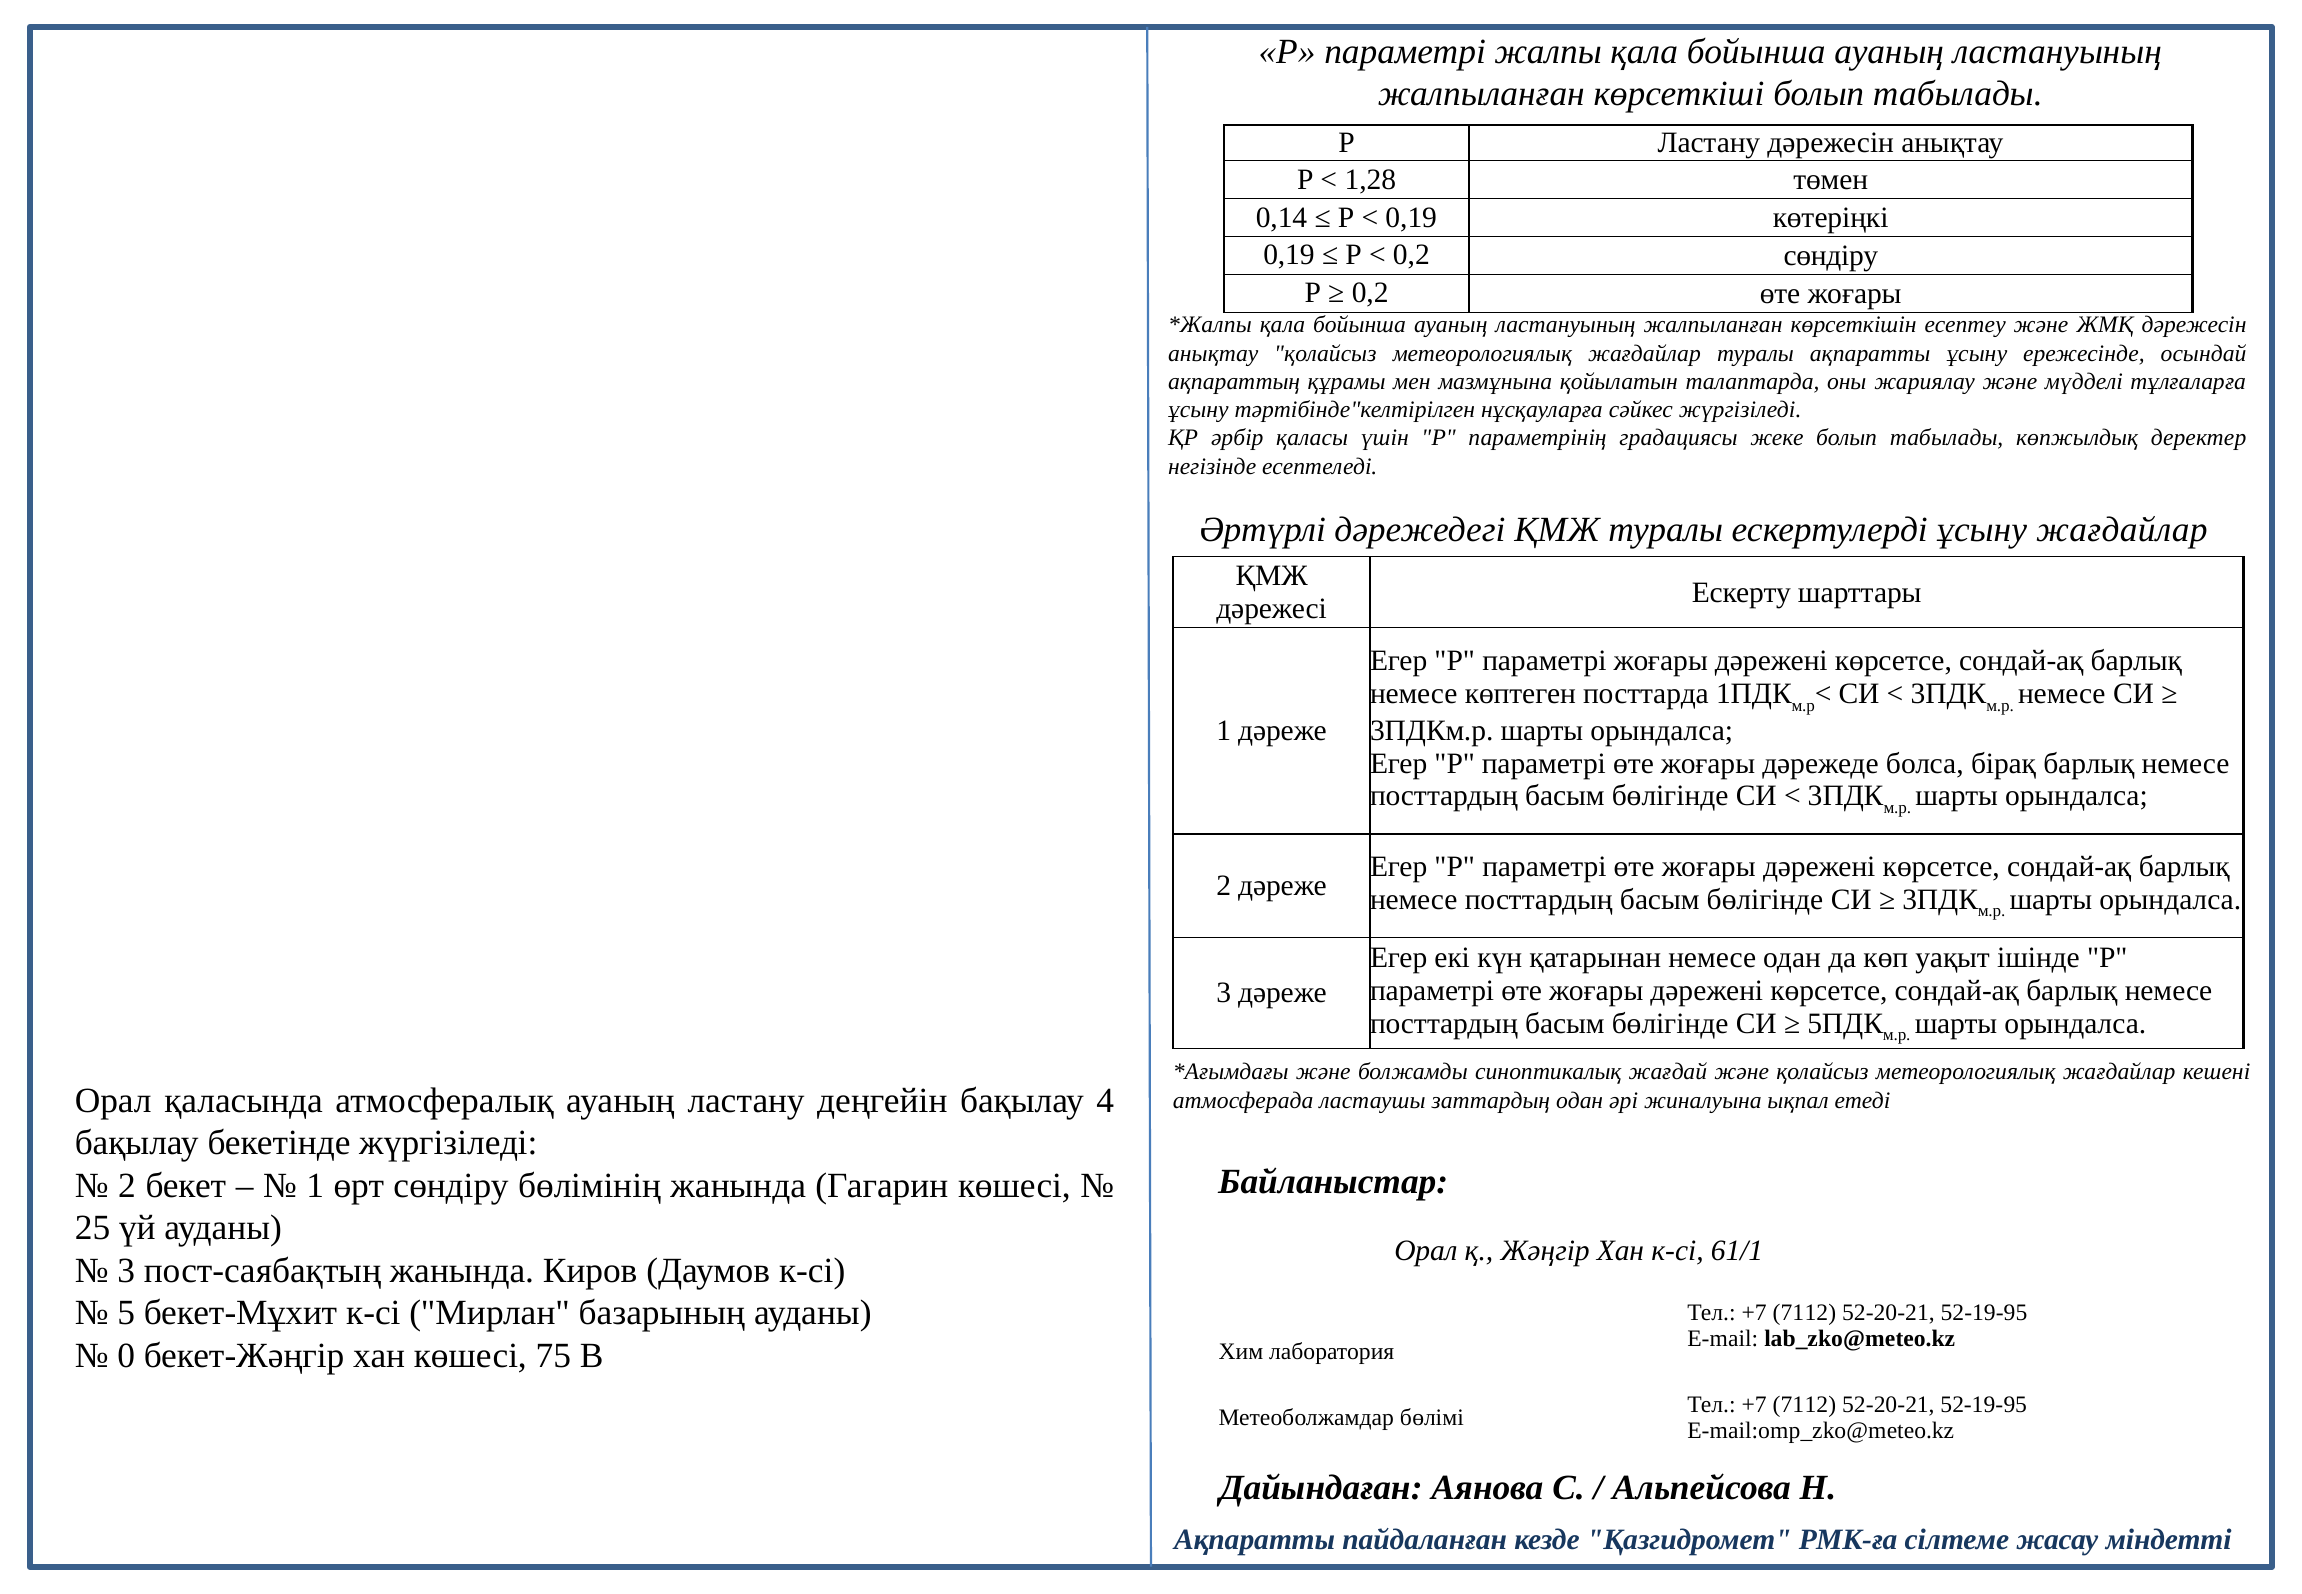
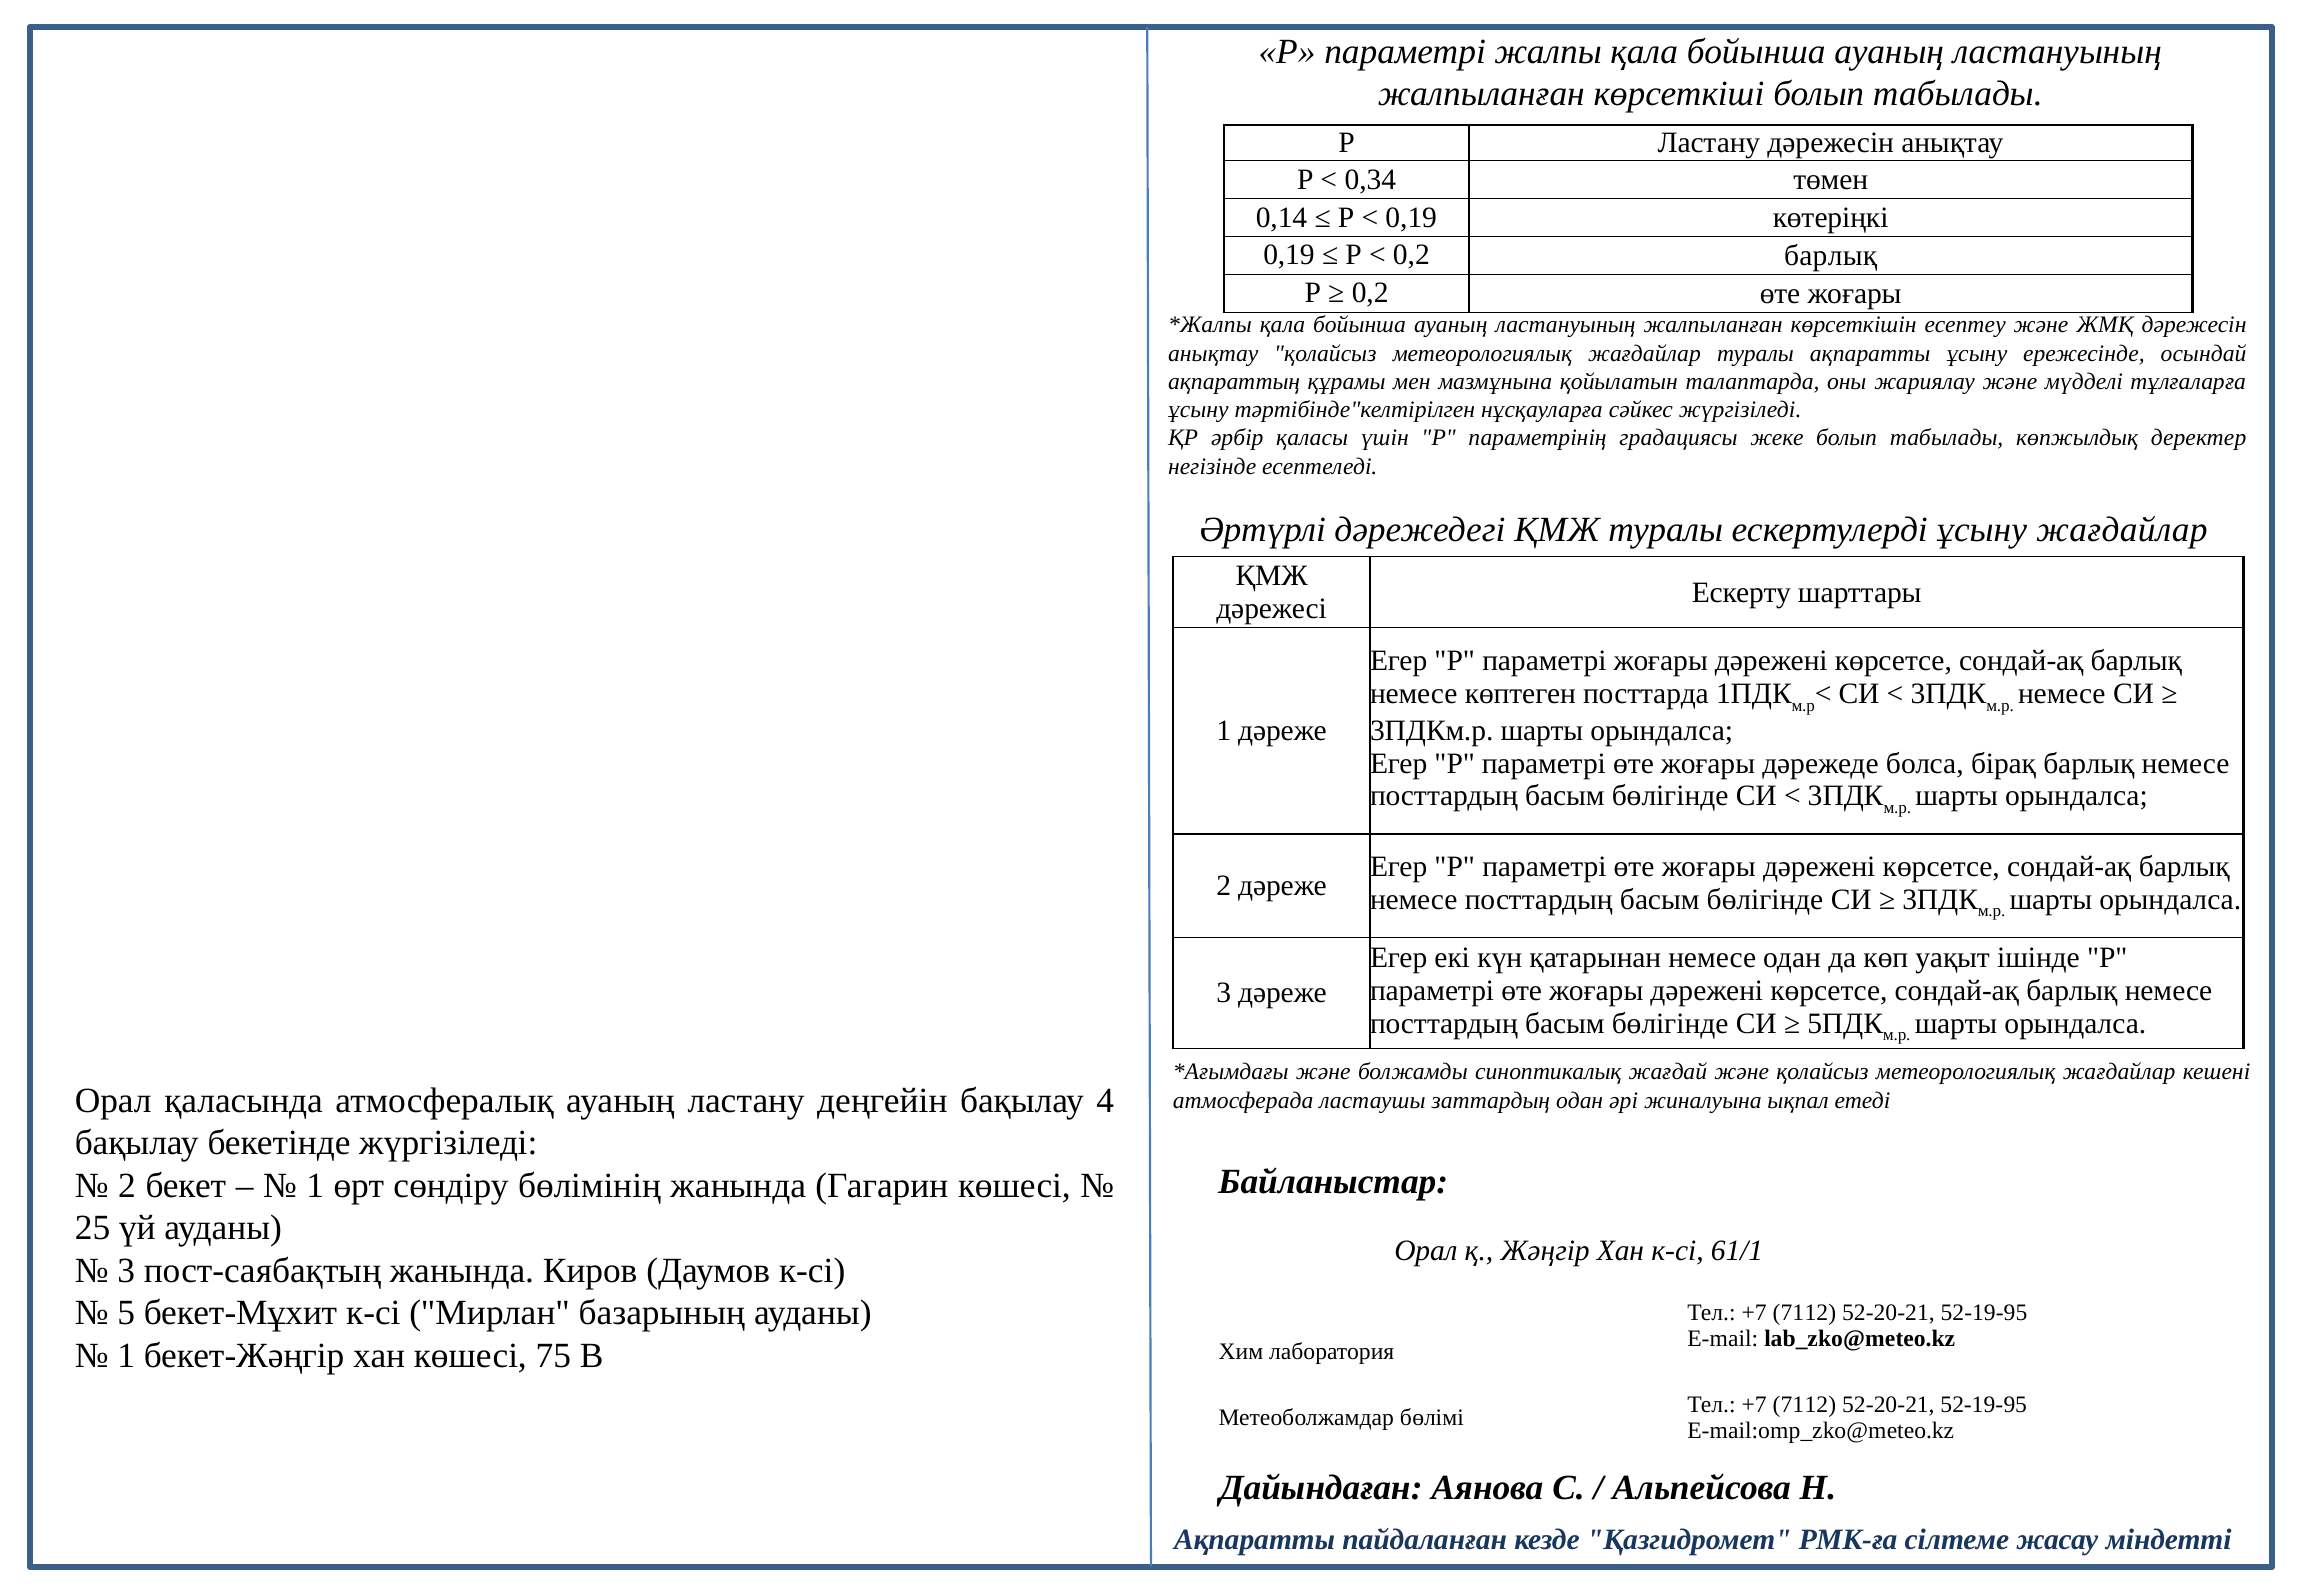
1,28: 1,28 -> 0,34
0,2 сөндіру: сөндіру -> барлық
0 at (126, 1355): 0 -> 1
